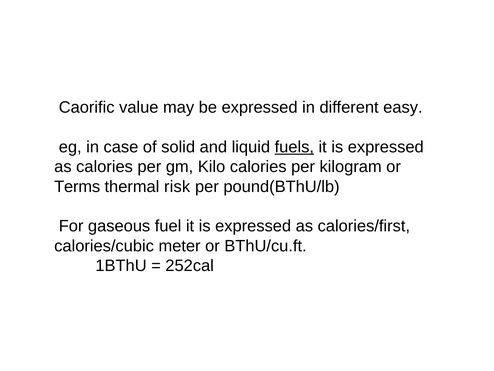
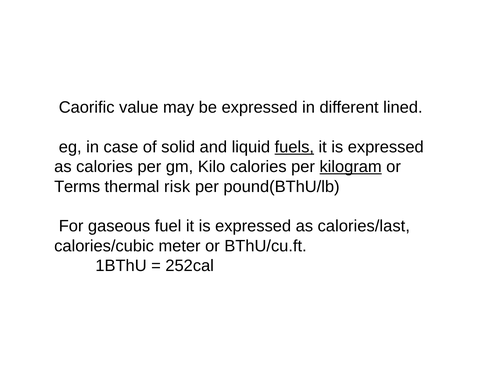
easy: easy -> lined
kilogram underline: none -> present
calories/first: calories/first -> calories/last
